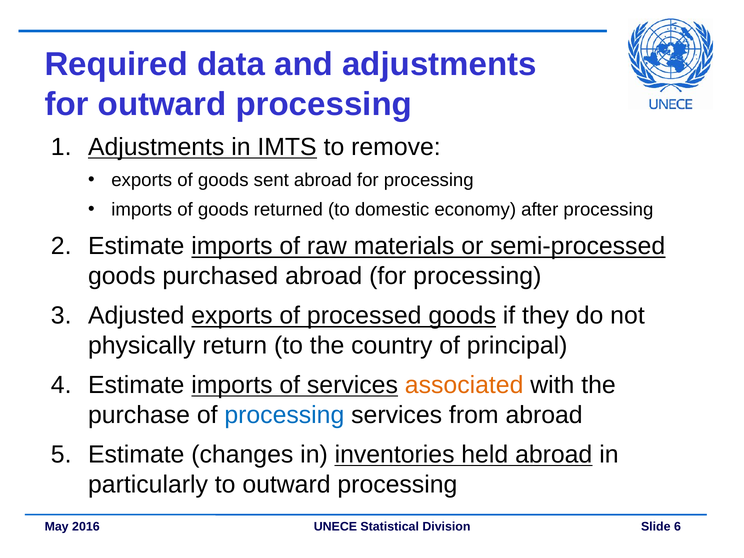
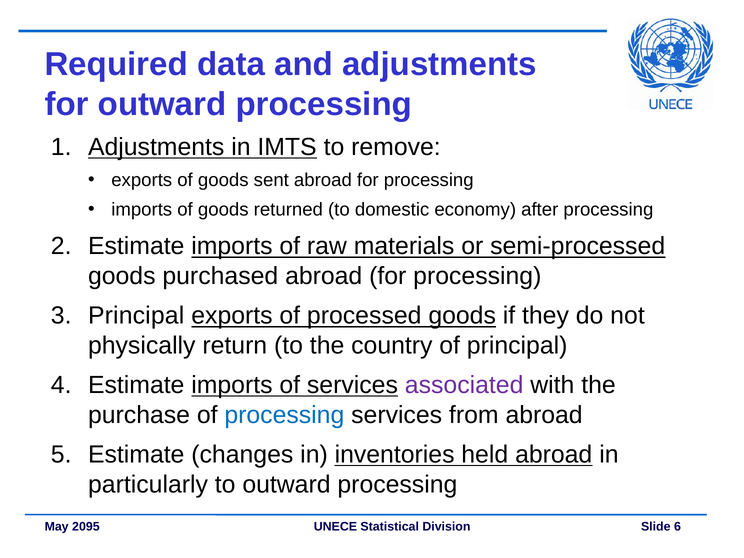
Adjusted at (136, 316): Adjusted -> Principal
associated colour: orange -> purple
2016: 2016 -> 2095
